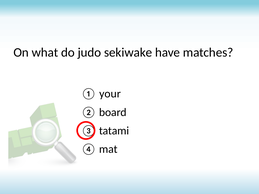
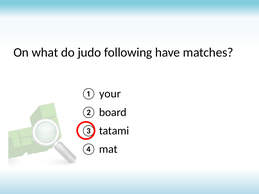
sekiwake: sekiwake -> following
